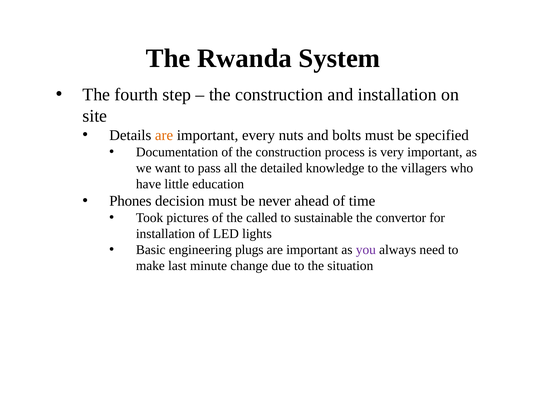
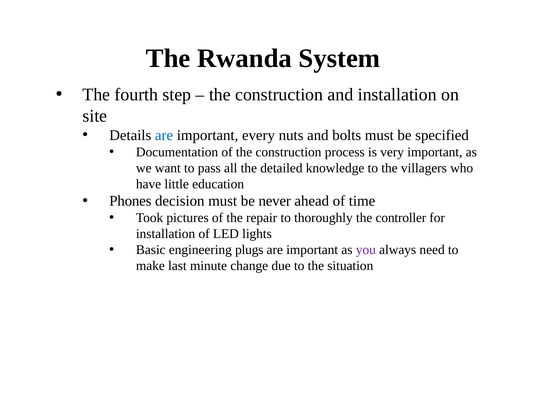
are at (164, 135) colour: orange -> blue
called: called -> repair
sustainable: sustainable -> thoroughly
convertor: convertor -> controller
